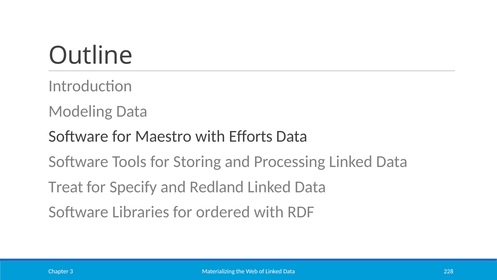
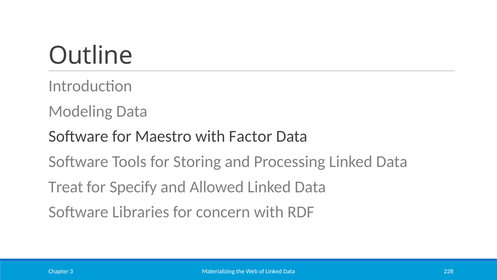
Efforts: Efforts -> Factor
Redland: Redland -> Allowed
ordered: ordered -> concern
